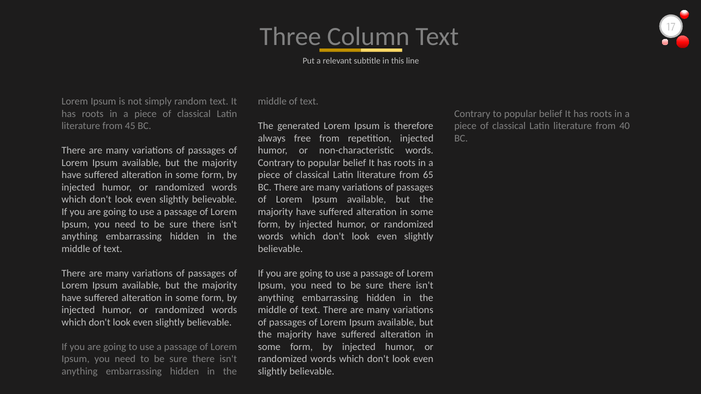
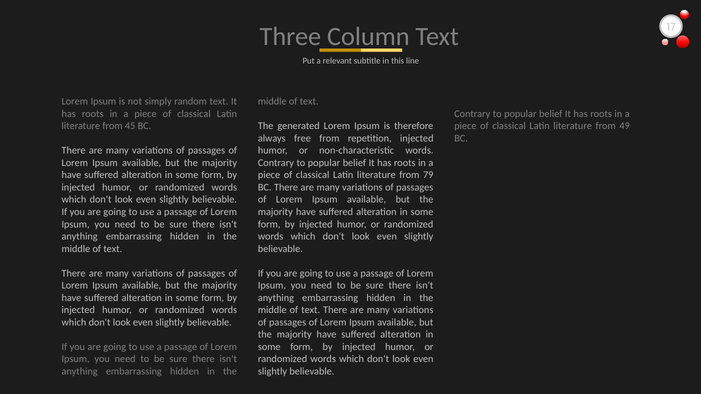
40: 40 -> 49
65: 65 -> 79
